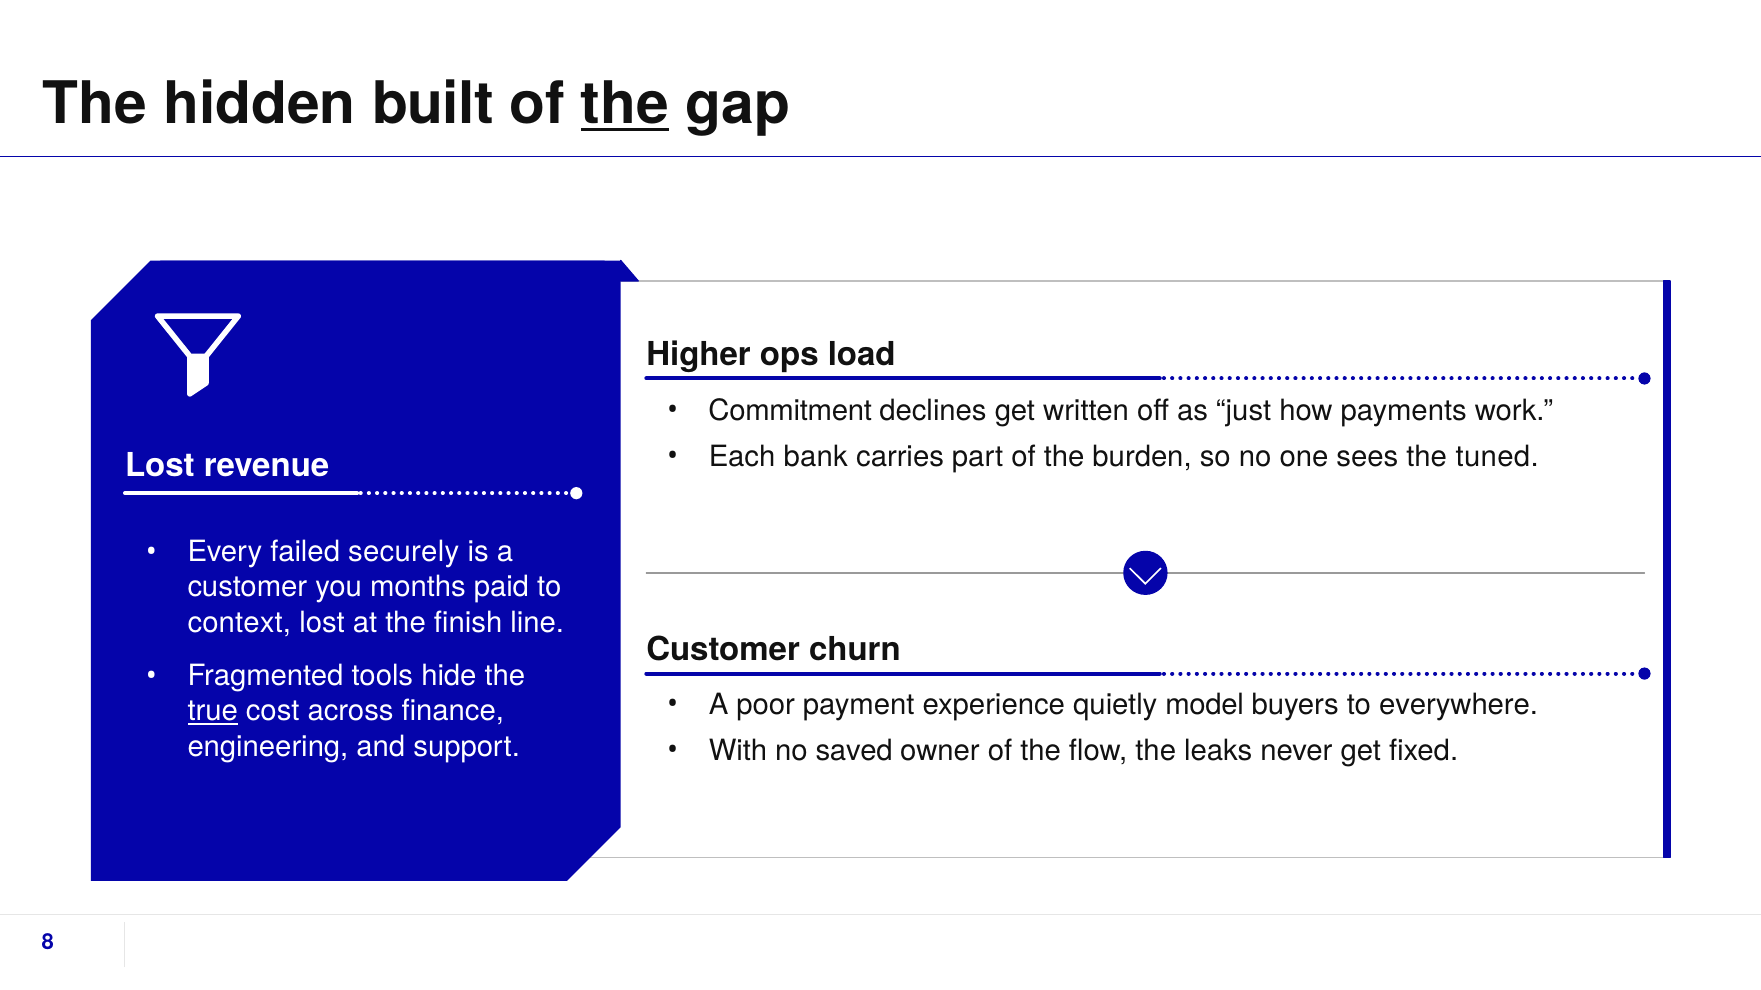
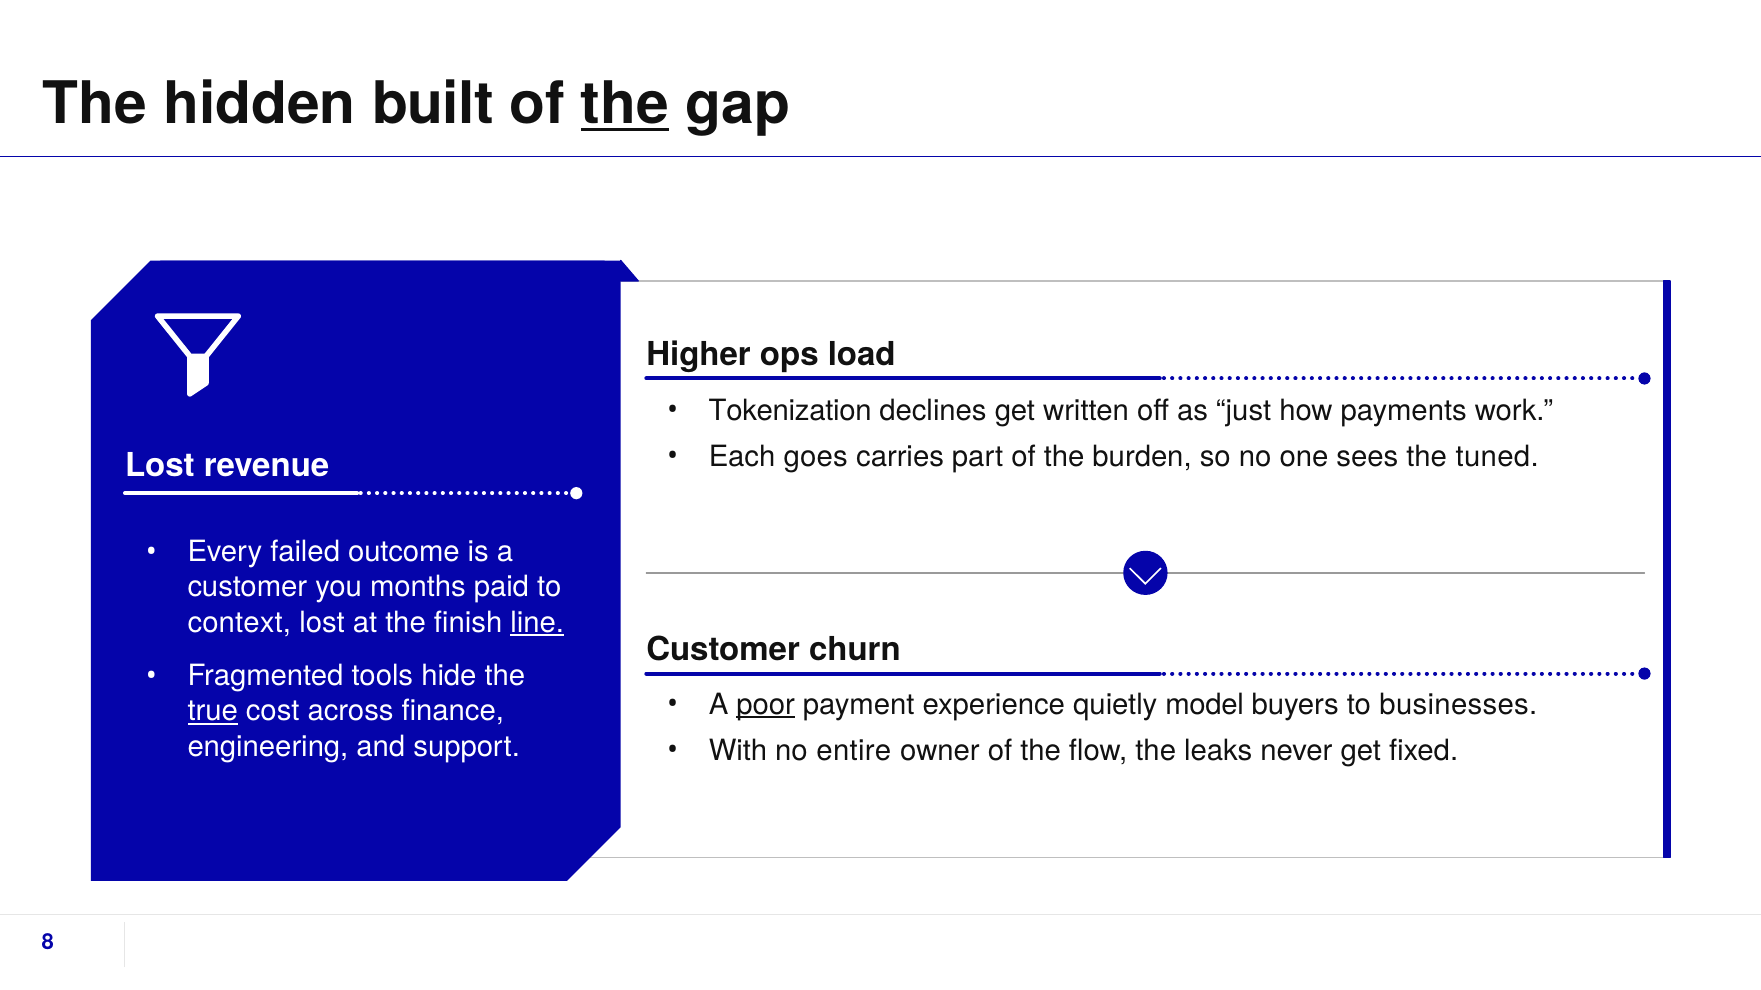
Commitment: Commitment -> Tokenization
bank: bank -> goes
securely: securely -> outcome
line underline: none -> present
poor underline: none -> present
everywhere: everywhere -> businesses
saved: saved -> entire
